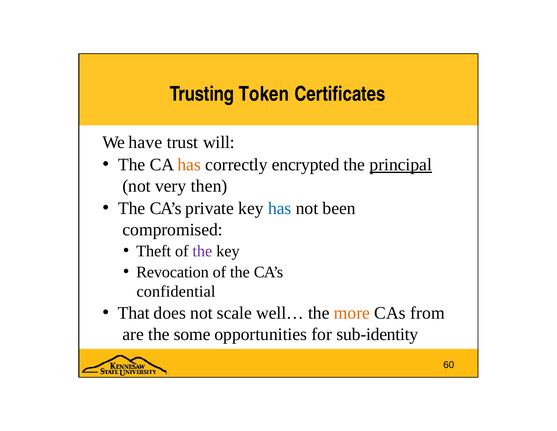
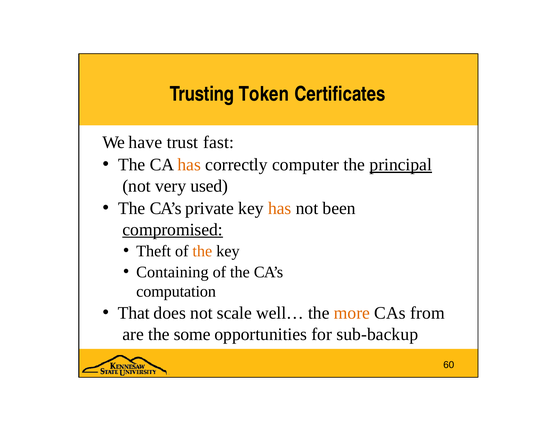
will: will -> fast
encrypted: encrypted -> computer
then: then -> used
has at (280, 208) colour: blue -> orange
compromised underline: none -> present
the at (202, 251) colour: purple -> orange
Revocation: Revocation -> Containing
confidential: confidential -> computation
sub-identity: sub-identity -> sub-backup
